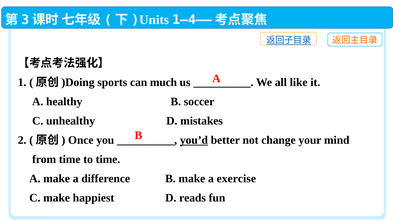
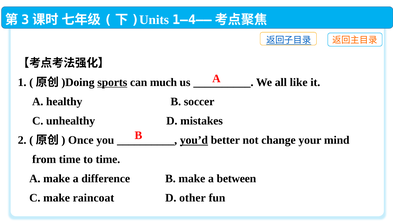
sports underline: none -> present
exercise: exercise -> between
happiest: happiest -> raincoat
reads: reads -> other
